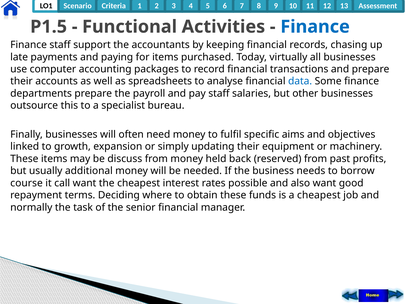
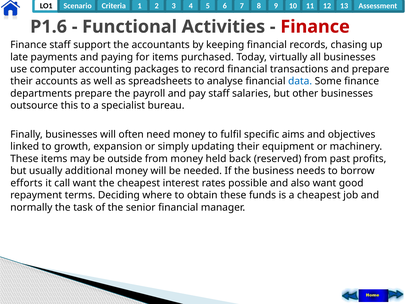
P1.5: P1.5 -> P1.6
Finance at (315, 27) colour: blue -> red
discuss: discuss -> outside
course: course -> efforts
